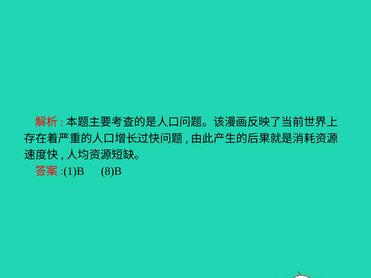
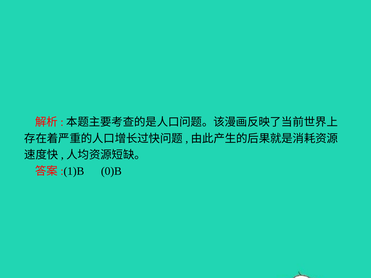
8)B: 8)B -> 0)B
